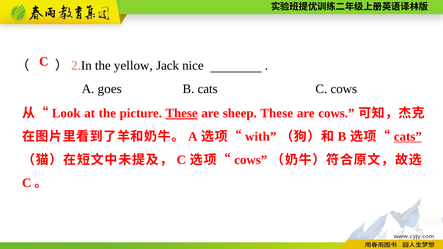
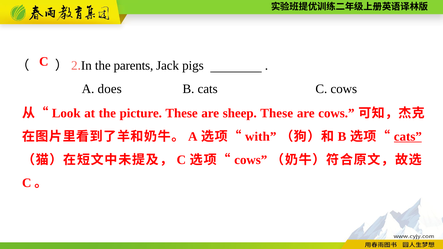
yellow: yellow -> parents
nice: nice -> pigs
goes: goes -> does
These at (182, 113) underline: present -> none
